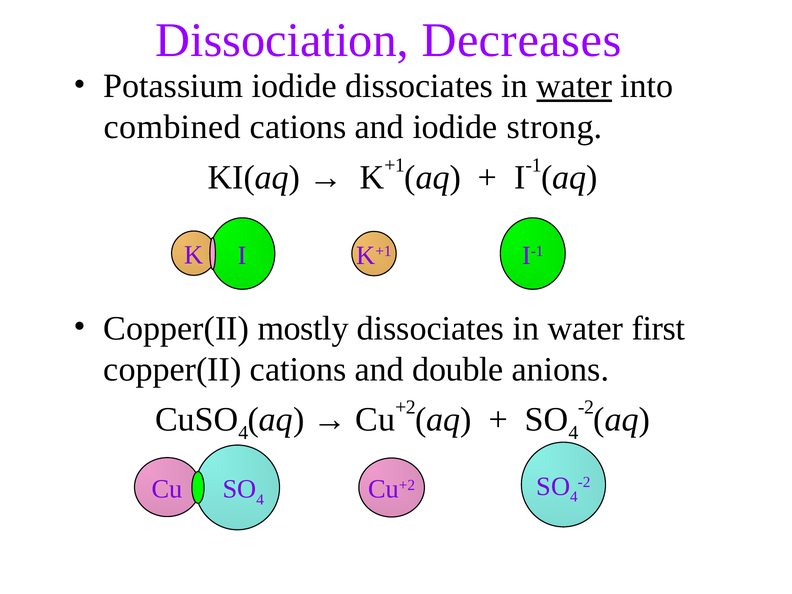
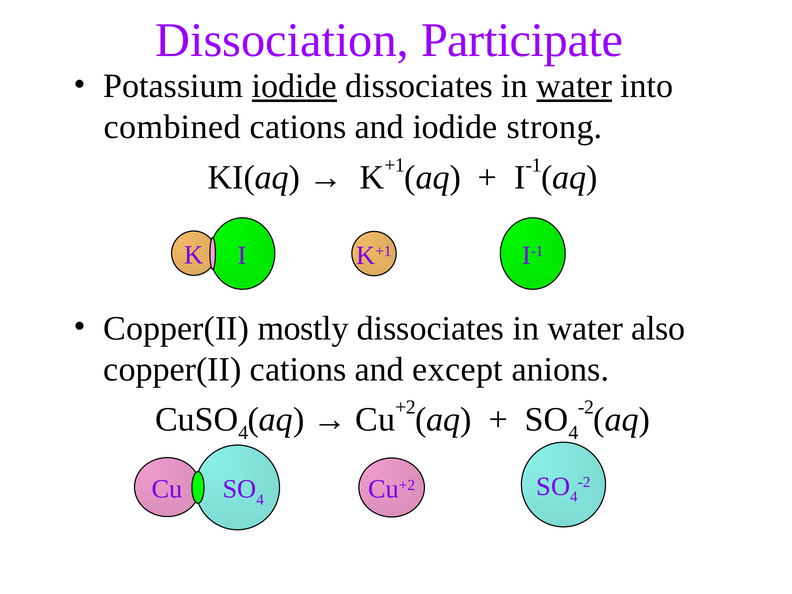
Decreases: Decreases -> Participate
iodide at (294, 86) underline: none -> present
first: first -> also
double: double -> except
